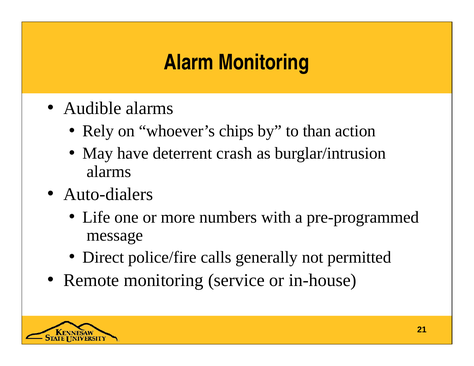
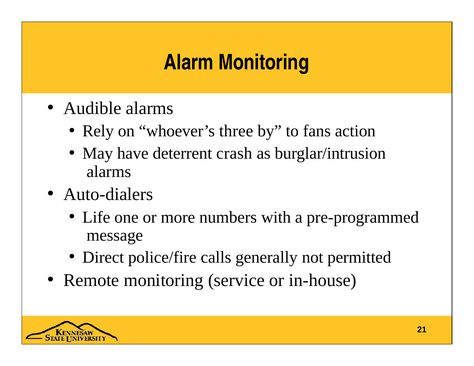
chips: chips -> three
than: than -> fans
